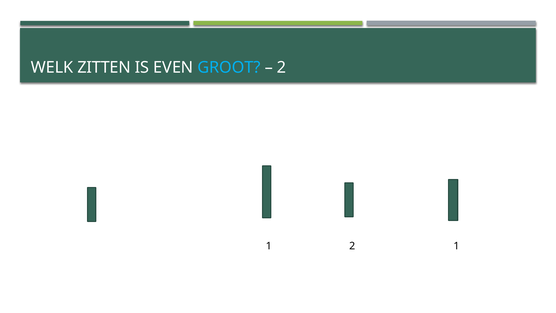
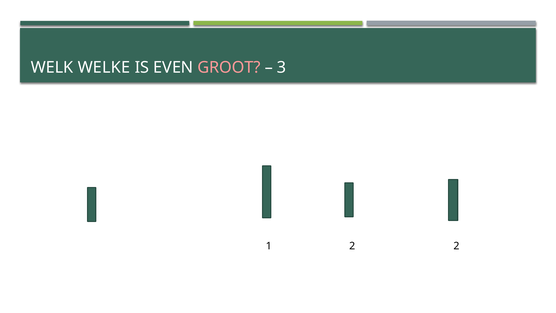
ZITTEN: ZITTEN -> WELKE
GROOT colour: light blue -> pink
2 at (282, 68): 2 -> 3
1 2 1: 1 -> 2
